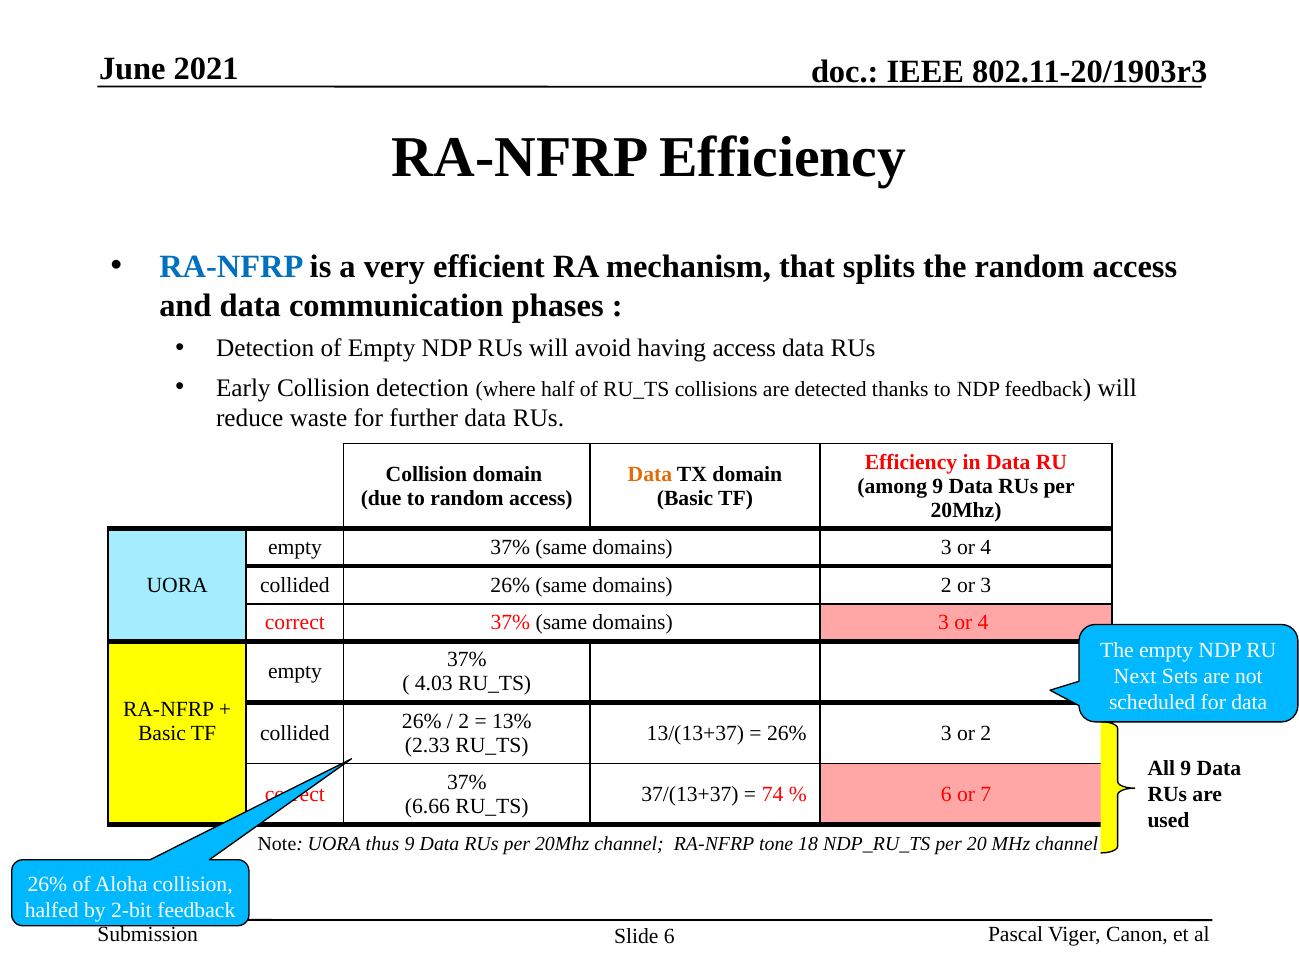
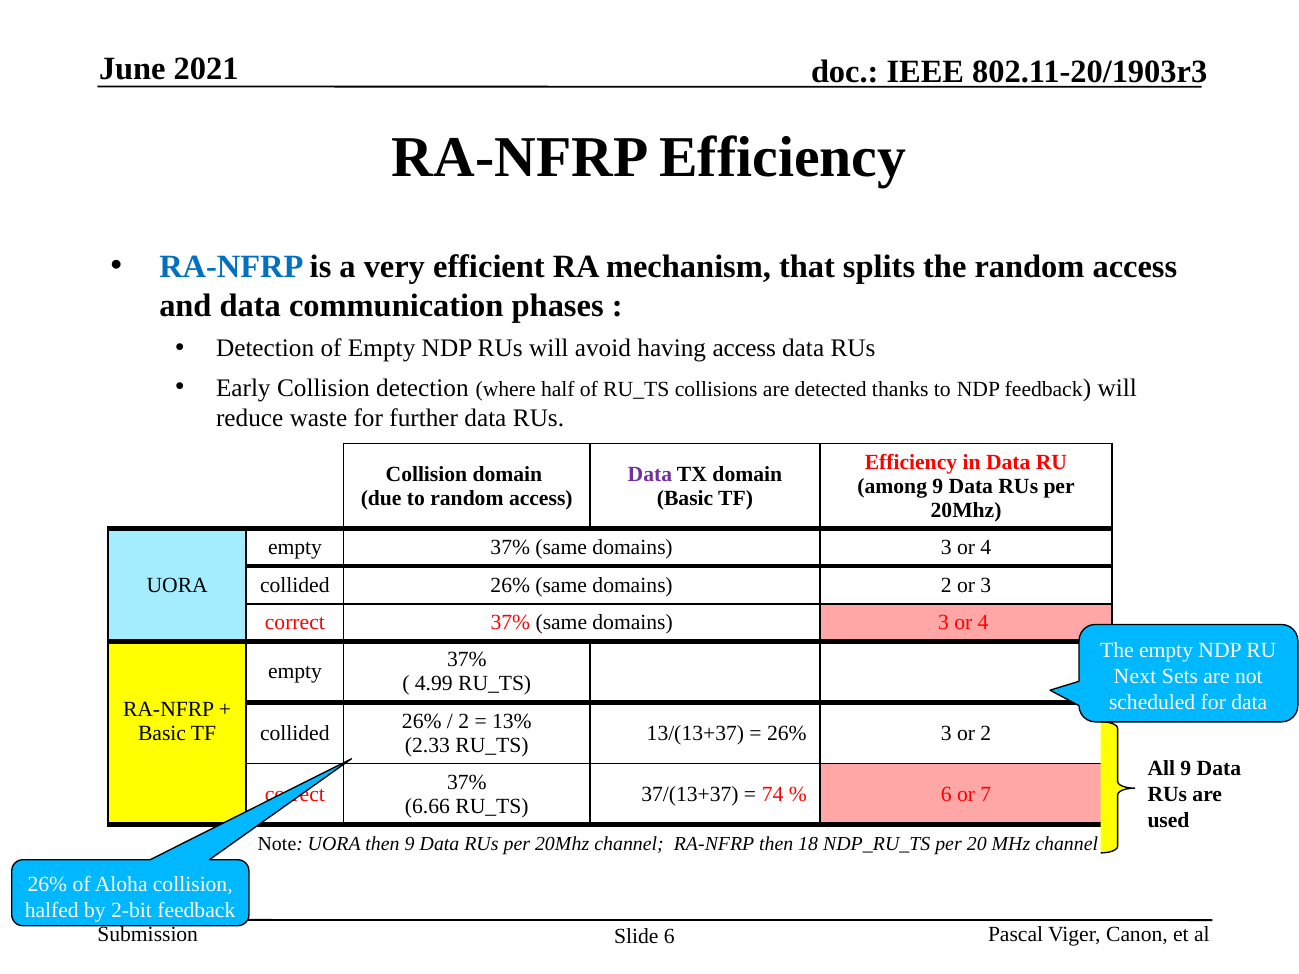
Data at (650, 474) colour: orange -> purple
4.03: 4.03 -> 4.99
thus at (382, 844): thus -> then
RA-NFRP tone: tone -> then
